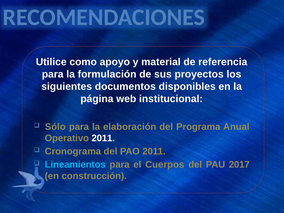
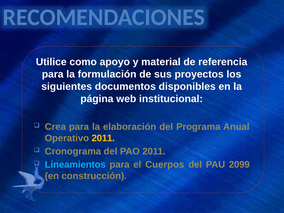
Sólo: Sólo -> Crea
2011 at (103, 138) colour: white -> yellow
2017: 2017 -> 2099
